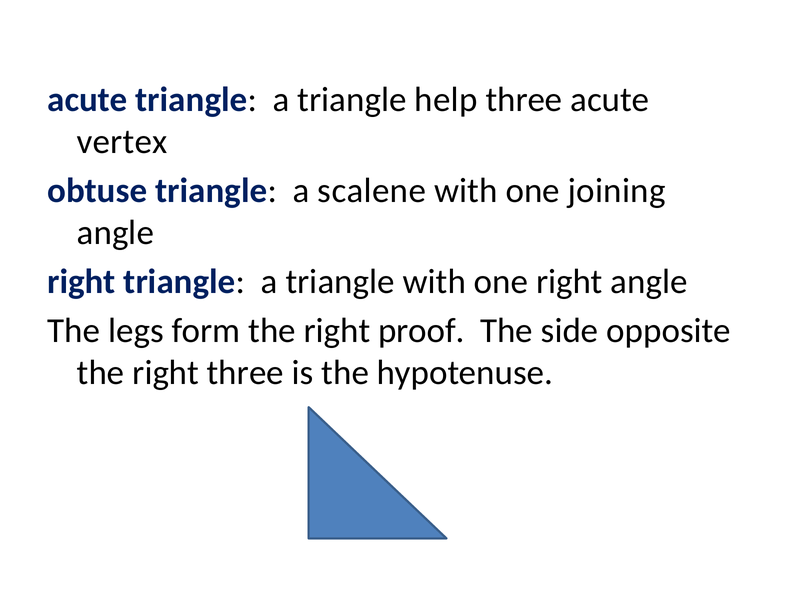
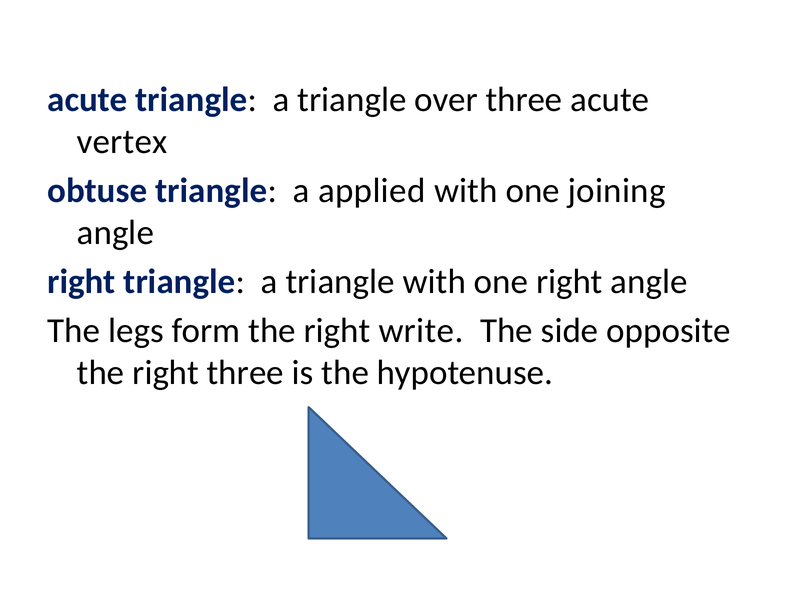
help: help -> over
scalene: scalene -> applied
proof: proof -> write
